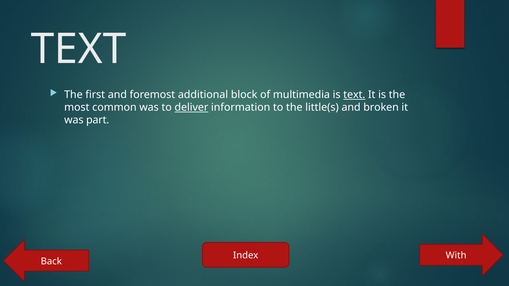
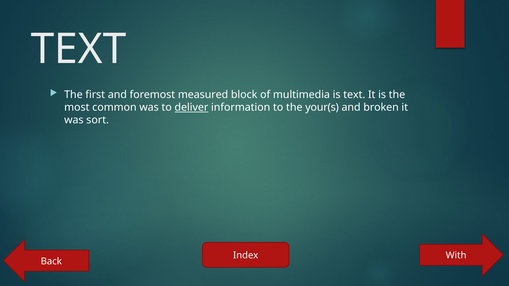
additional: additional -> measured
text at (354, 95) underline: present -> none
little(s: little(s -> your(s
part: part -> sort
